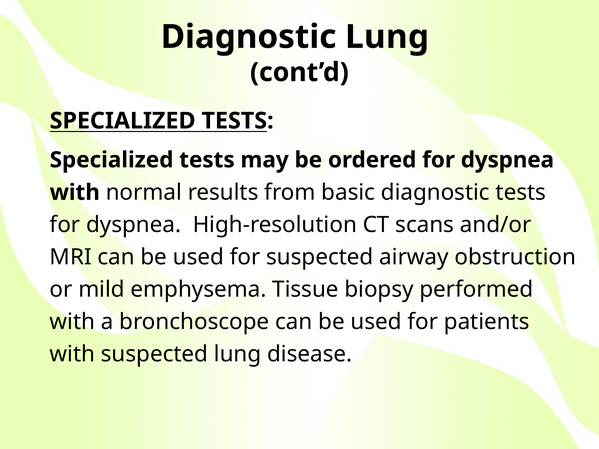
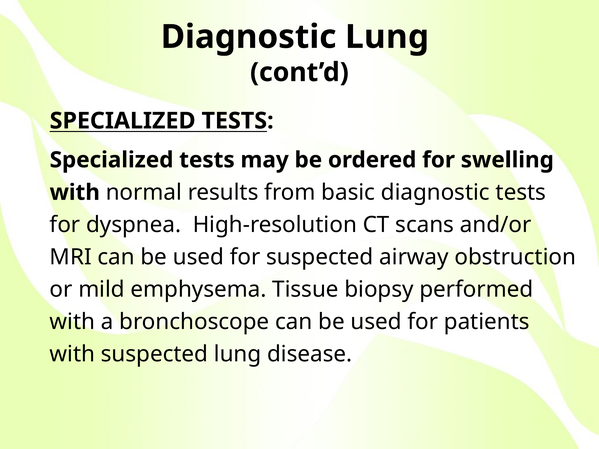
ordered for dyspnea: dyspnea -> swelling
